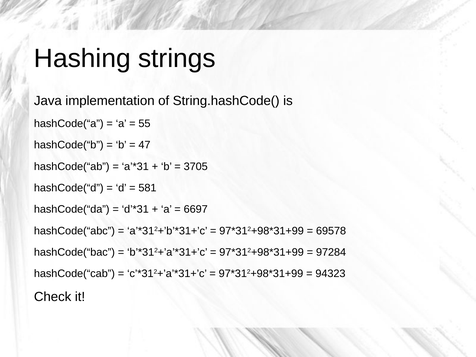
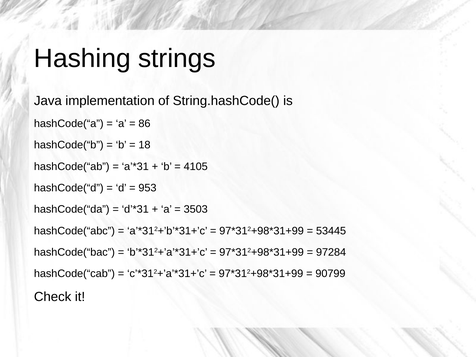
55: 55 -> 86
47: 47 -> 18
3705: 3705 -> 4105
581: 581 -> 953
6697: 6697 -> 3503
69578: 69578 -> 53445
94323: 94323 -> 90799
